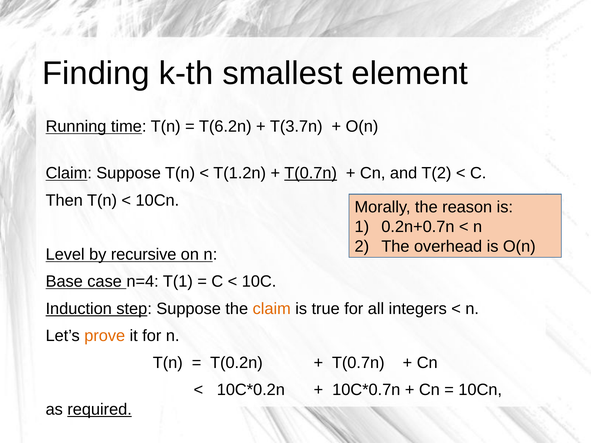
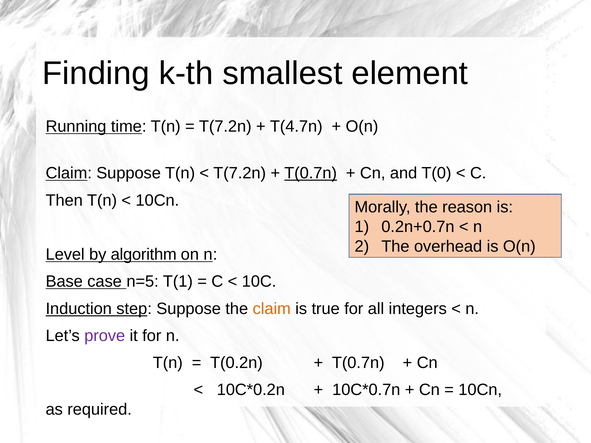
T(6.2n at (225, 127): T(6.2n -> T(7.2n
T(3.7n: T(3.7n -> T(4.7n
T(1.2n at (240, 173): T(1.2n -> T(7.2n
T(2: T(2 -> T(0
recursive: recursive -> algorithm
n=4: n=4 -> n=5
prove colour: orange -> purple
required underline: present -> none
